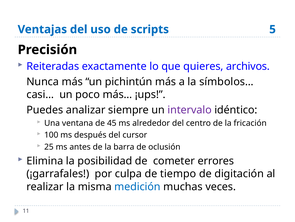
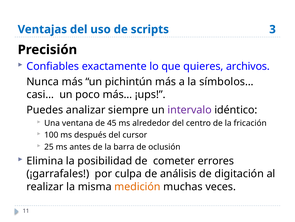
5: 5 -> 3
Reiteradas: Reiteradas -> Confiables
tiempo: tiempo -> análisis
medición colour: blue -> orange
